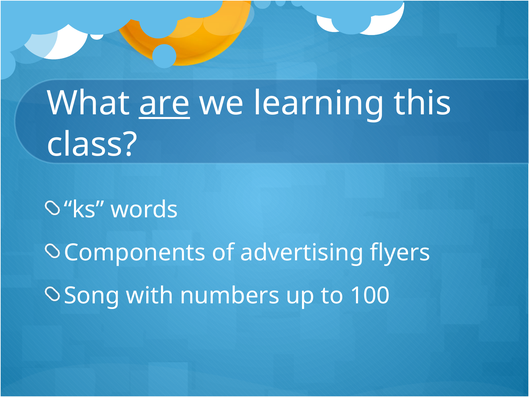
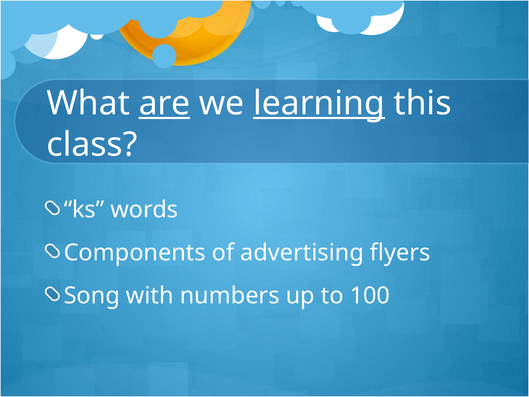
learning underline: none -> present
